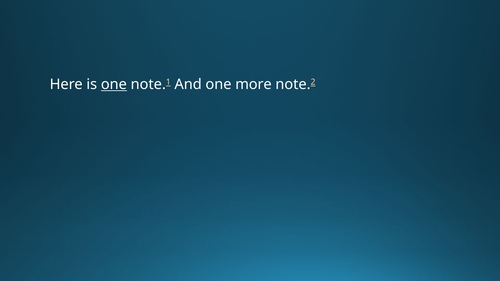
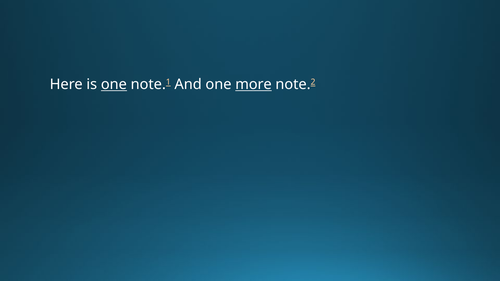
more underline: none -> present
